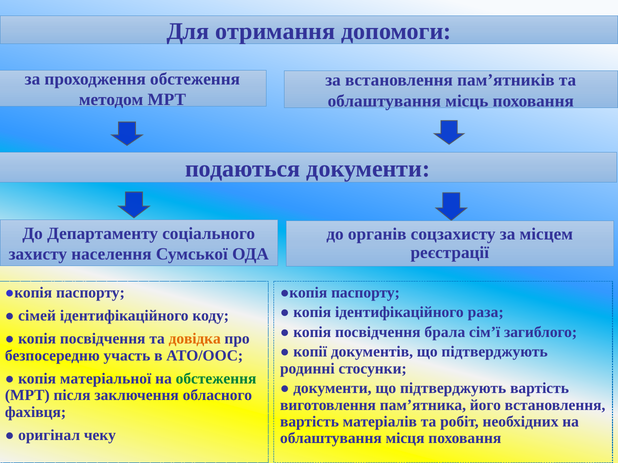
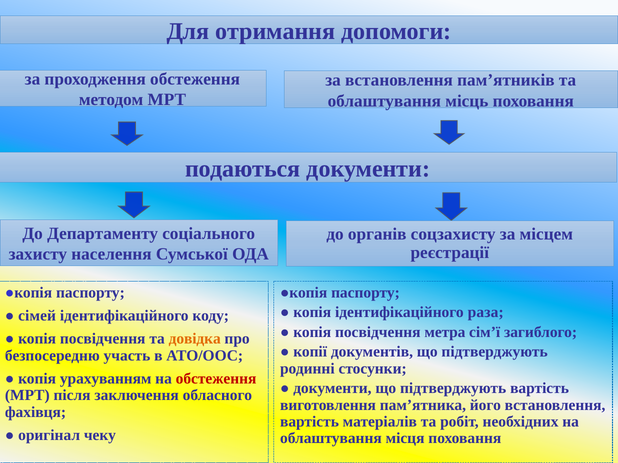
брала: брала -> метра
матеріальної: матеріальної -> урахуванням
обстеження at (216, 379) colour: green -> red
